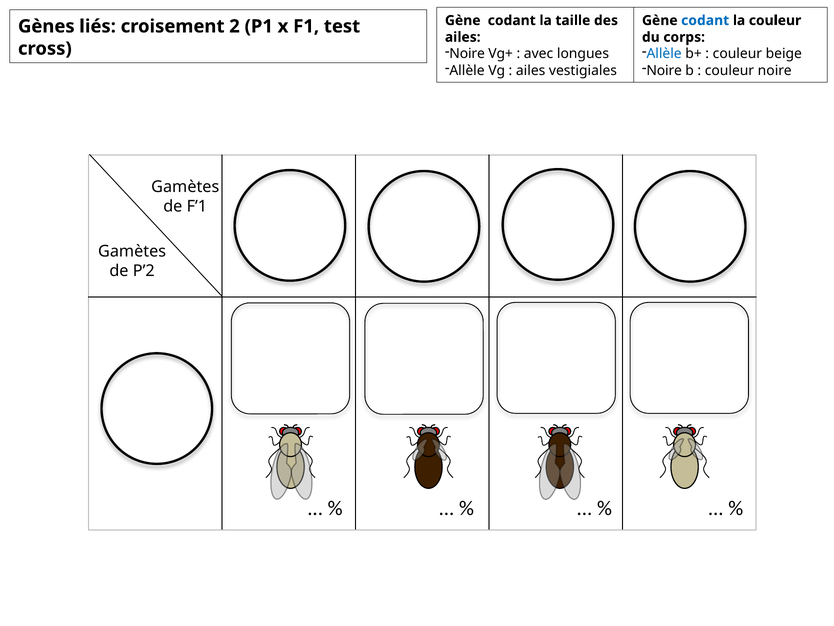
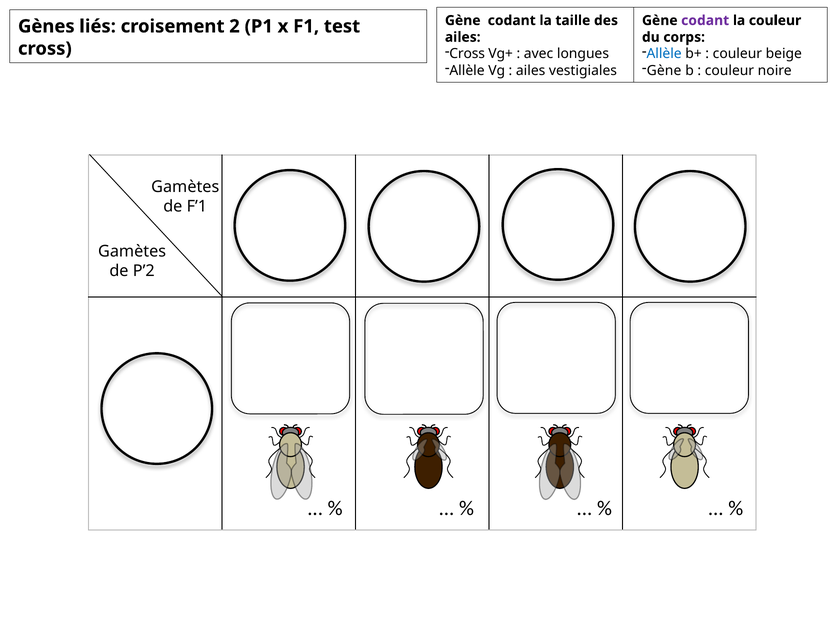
codant at (705, 20) colour: blue -> purple
Noire at (467, 54): Noire -> Cross
Noire at (664, 71): Noire -> Gène
